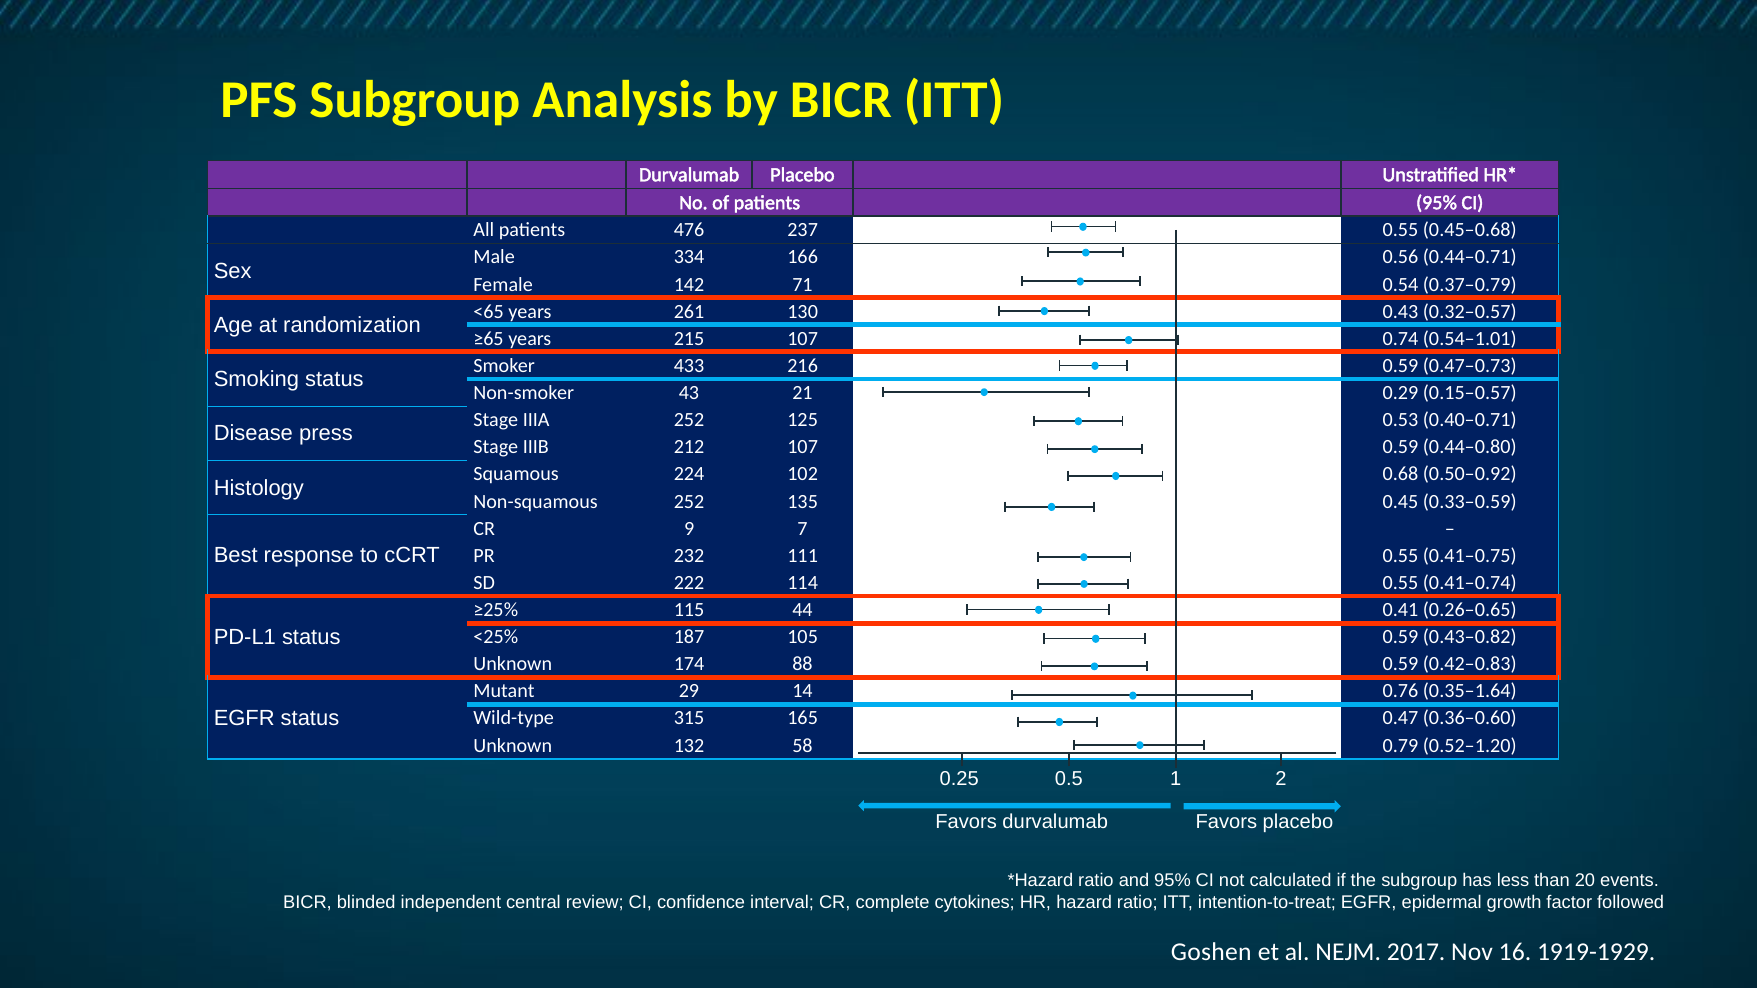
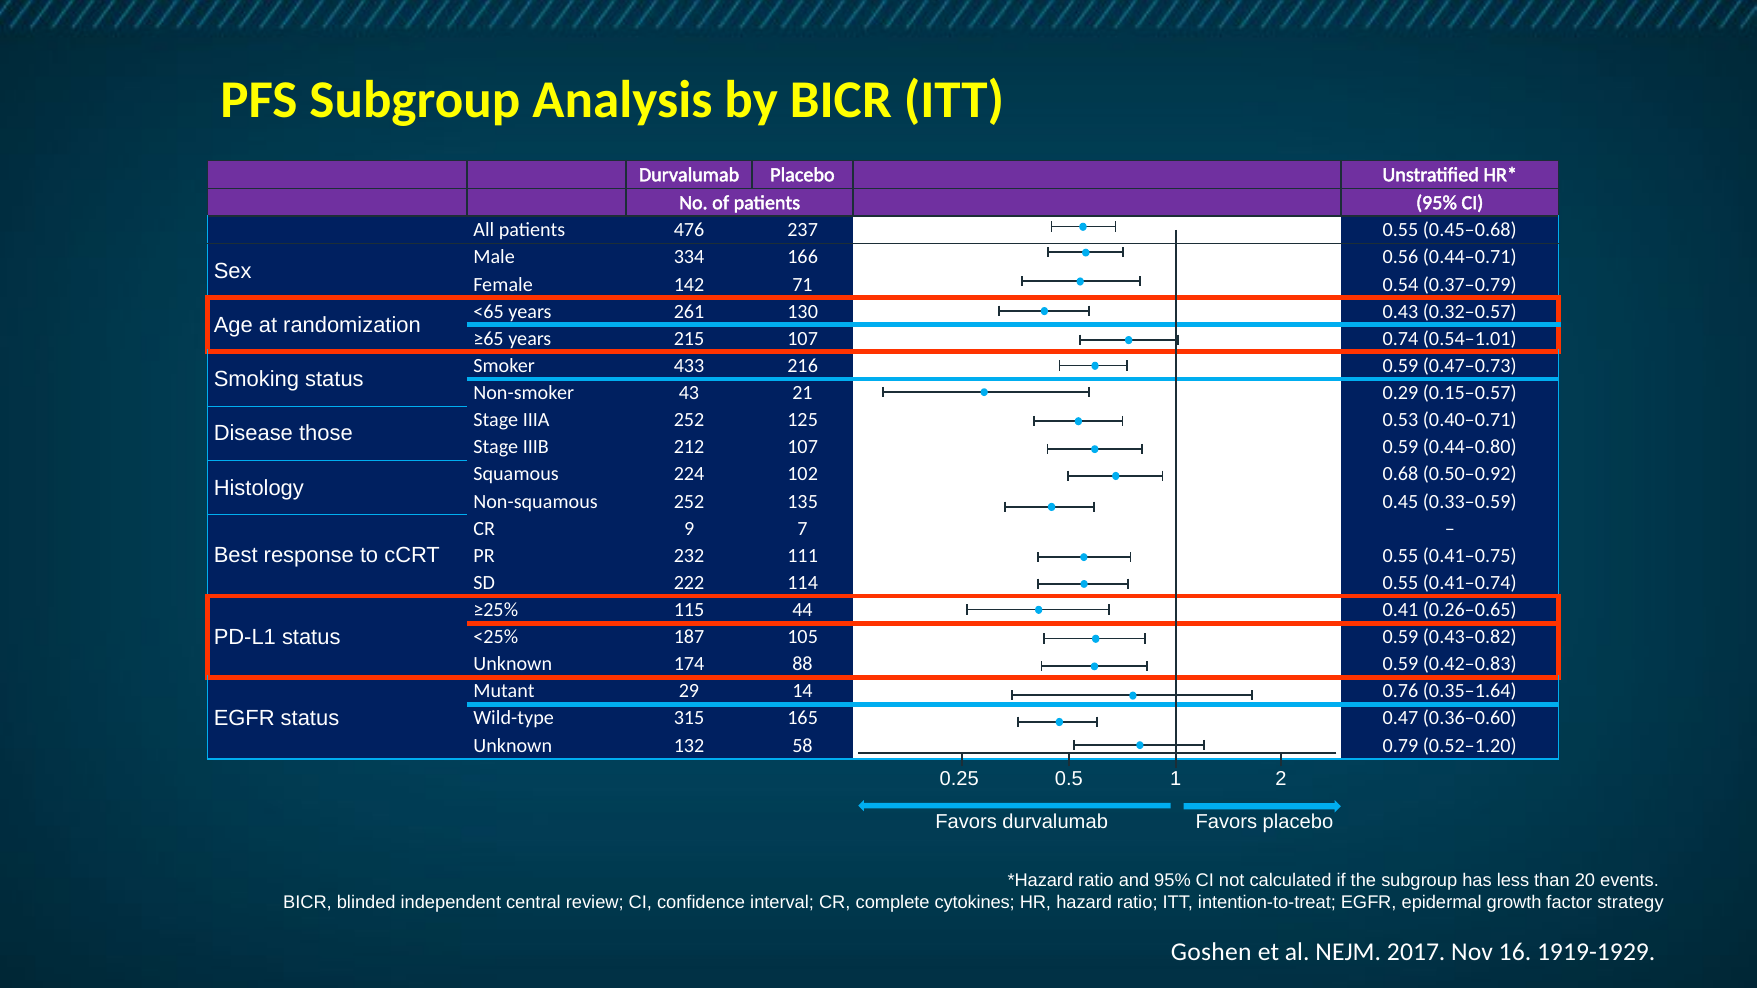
press: press -> those
followed: followed -> strategy
